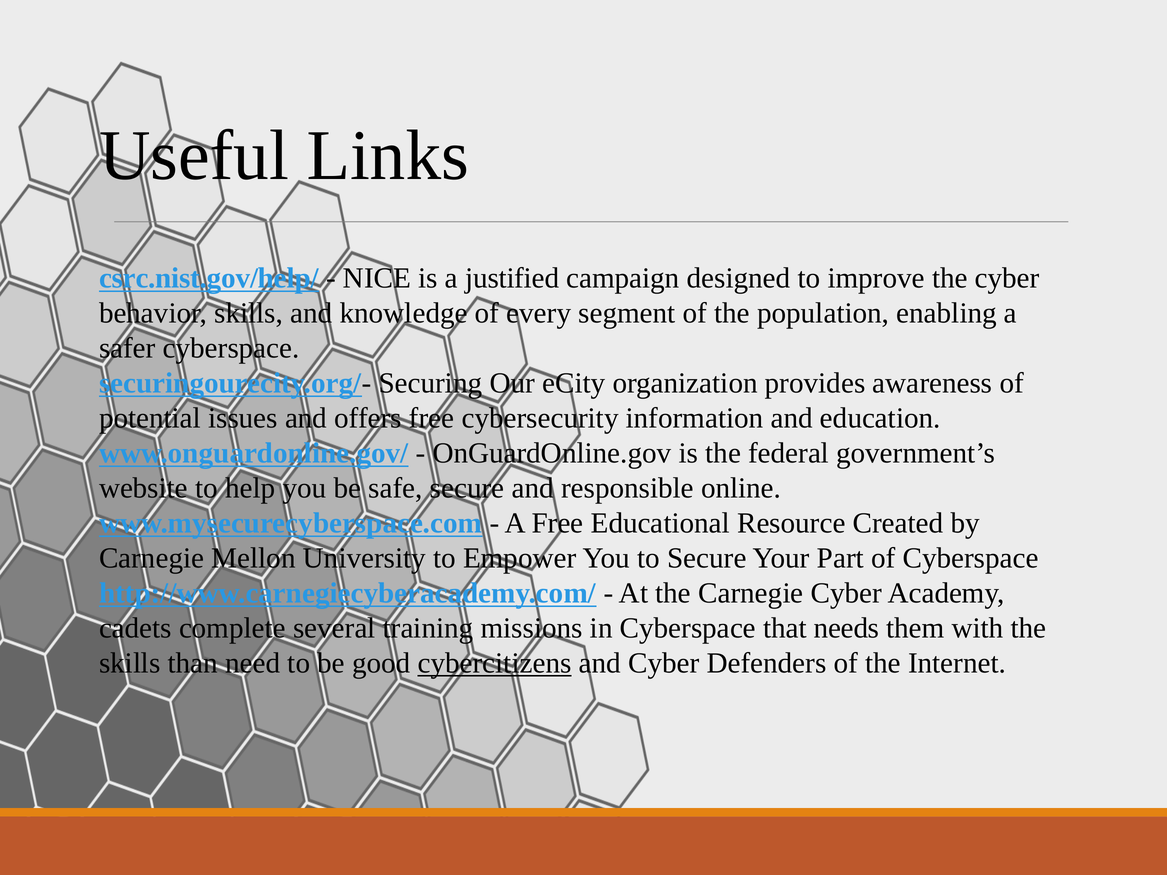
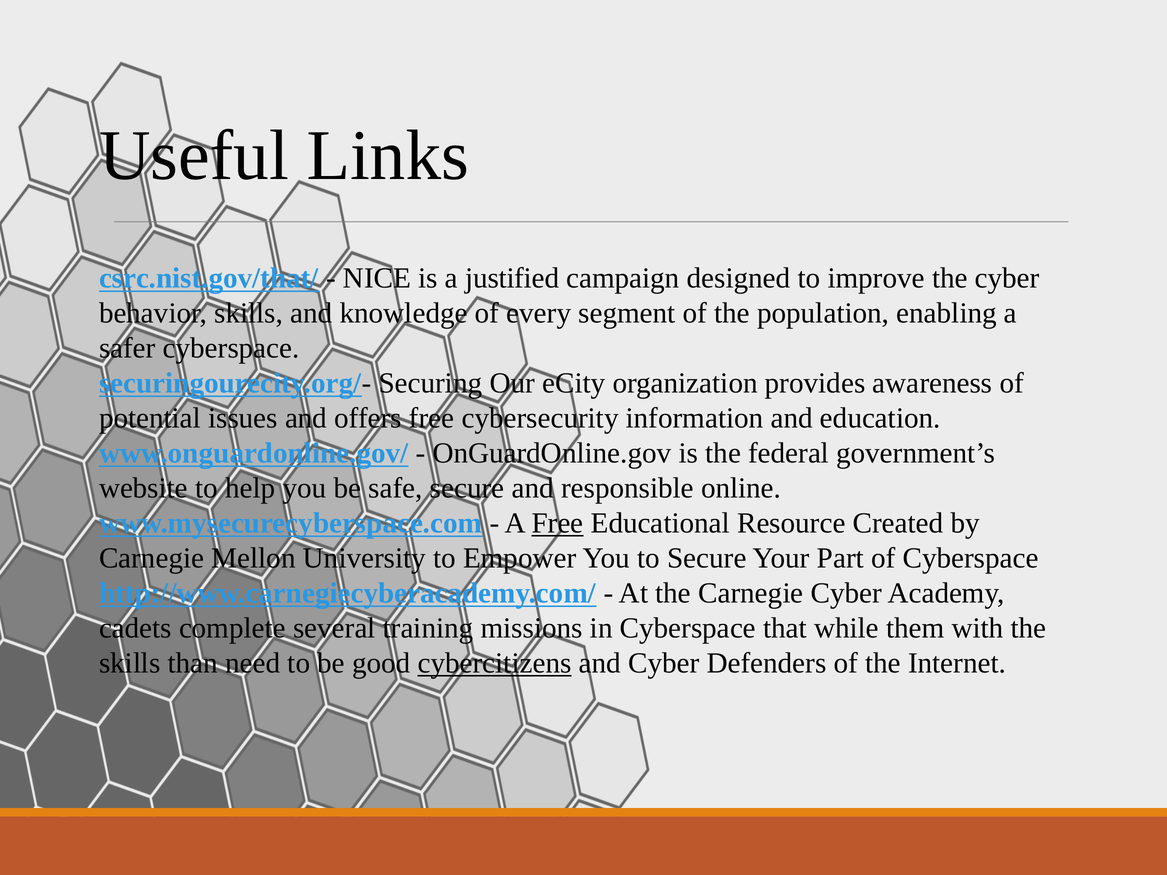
csrc.nist.gov/help/: csrc.nist.gov/help/ -> csrc.nist.gov/that/
Free at (557, 523) underline: none -> present
needs: needs -> while
